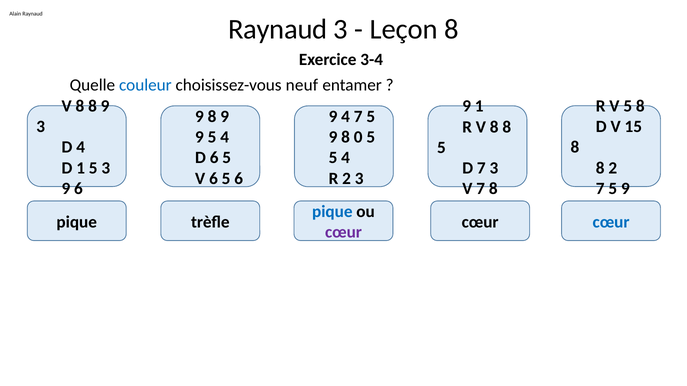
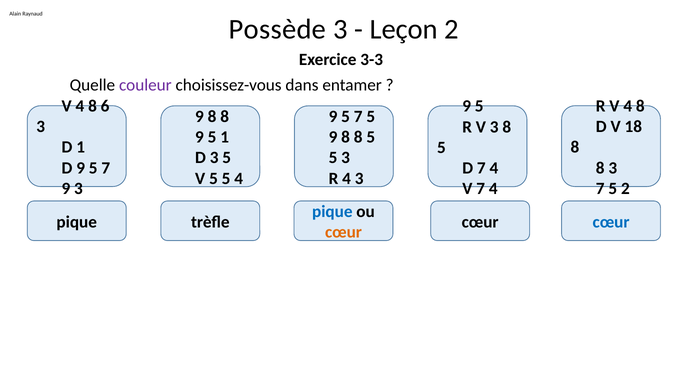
Raynaud at (278, 30): Raynaud -> Possède
Leçon 8: 8 -> 2
3-4: 3-4 -> 3-3
couleur colour: blue -> purple
neuf: neuf -> dans
8 at (80, 106): 8 -> 4
9 at (105, 106): 9 -> 6
V 5: 5 -> 4
1 at (479, 106): 1 -> 5
9 at (225, 117): 9 -> 8
4 at (346, 117): 4 -> 5
15: 15 -> 18
V 8: 8 -> 3
5 4: 4 -> 1
0 at (358, 137): 0 -> 8
4 at (81, 147): 4 -> 1
6 at (214, 158): 6 -> 3
4 at (346, 158): 4 -> 3
1 at (81, 168): 1 -> 9
3 at (106, 168): 3 -> 7
2 at (613, 168): 2 -> 3
3 at (494, 168): 3 -> 4
6 at (213, 179): 6 -> 5
5 6: 6 -> 4
2 at (347, 179): 2 -> 4
6 at (78, 189): 6 -> 3
5 9: 9 -> 2
8 at (493, 189): 8 -> 4
cœur at (343, 233) colour: purple -> orange
